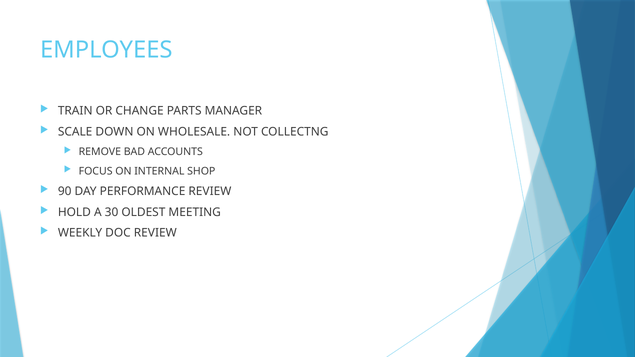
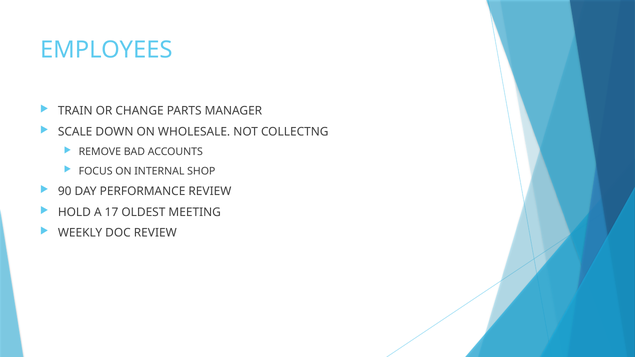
30: 30 -> 17
